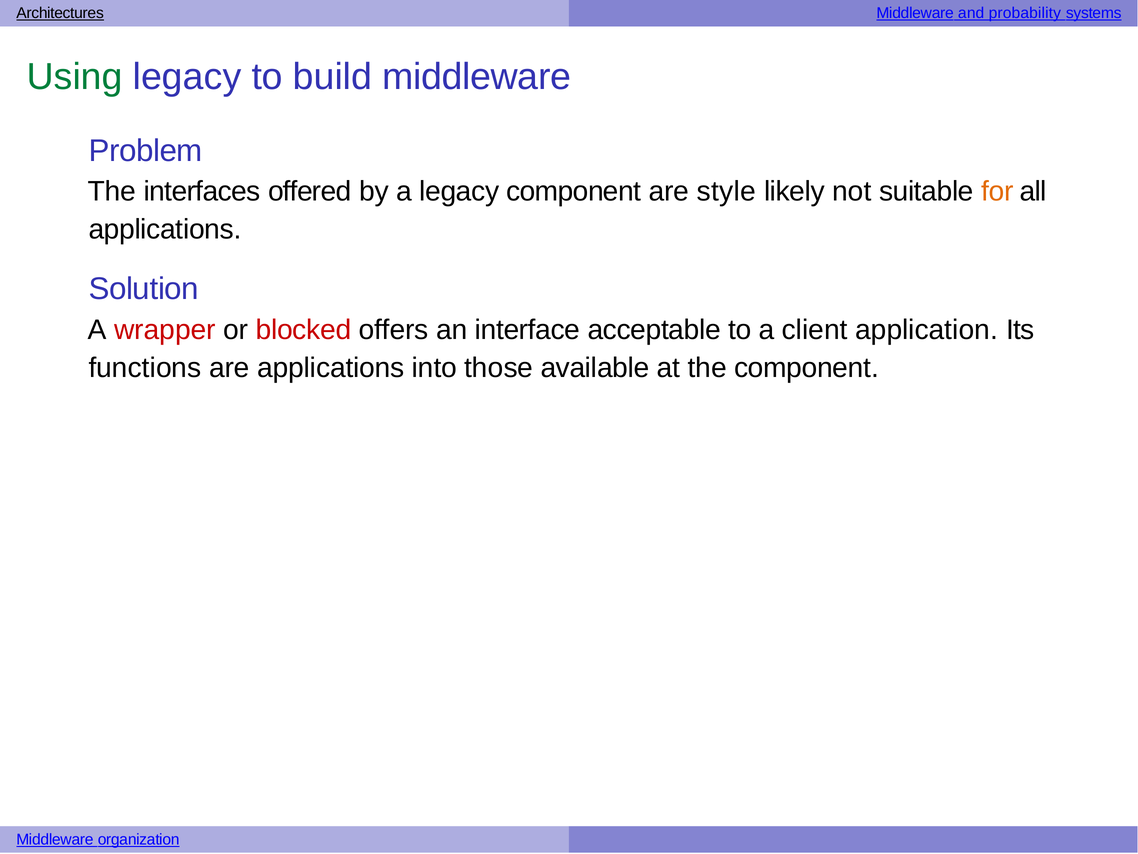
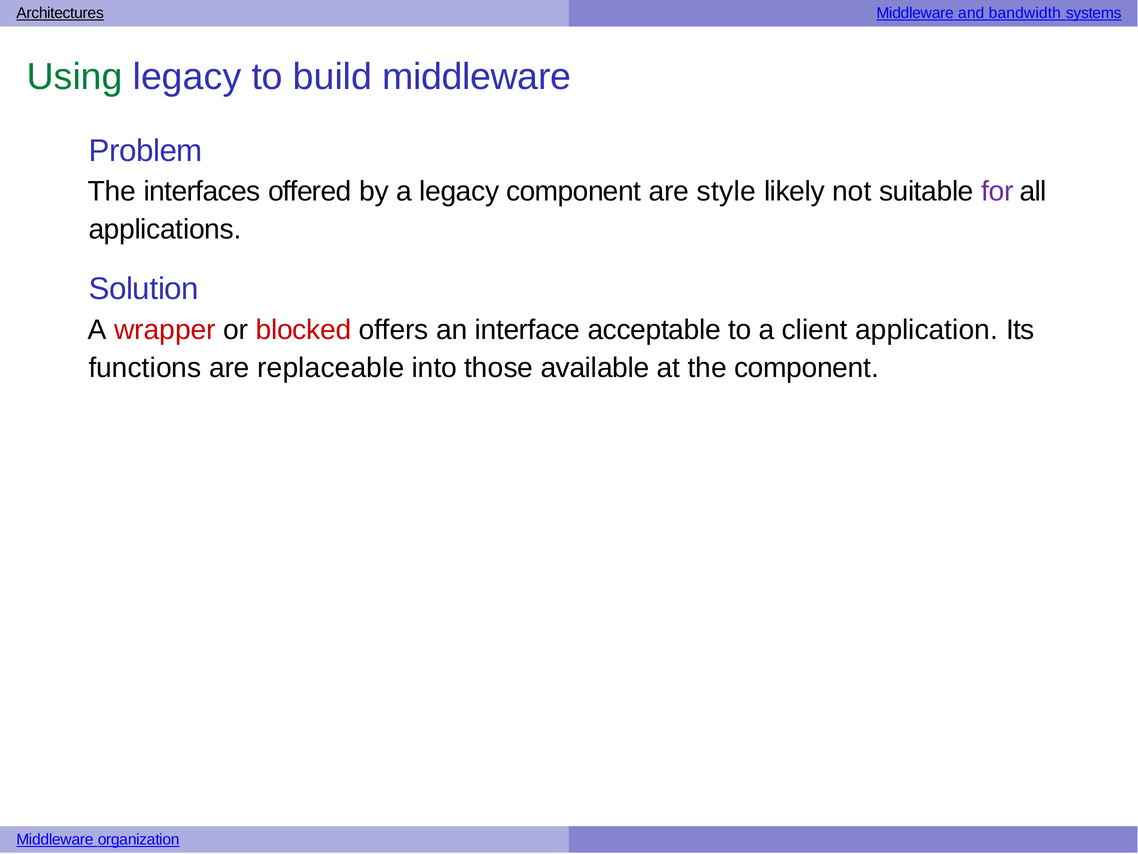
probability: probability -> bandwidth
for colour: orange -> purple
are applications: applications -> replaceable
